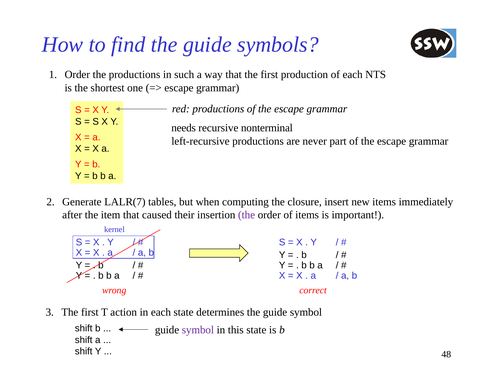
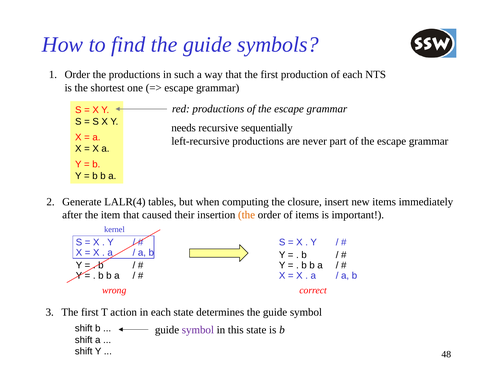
nonterminal: nonterminal -> sequentially
LALR(7: LALR(7 -> LALR(4
the at (247, 215) colour: purple -> orange
